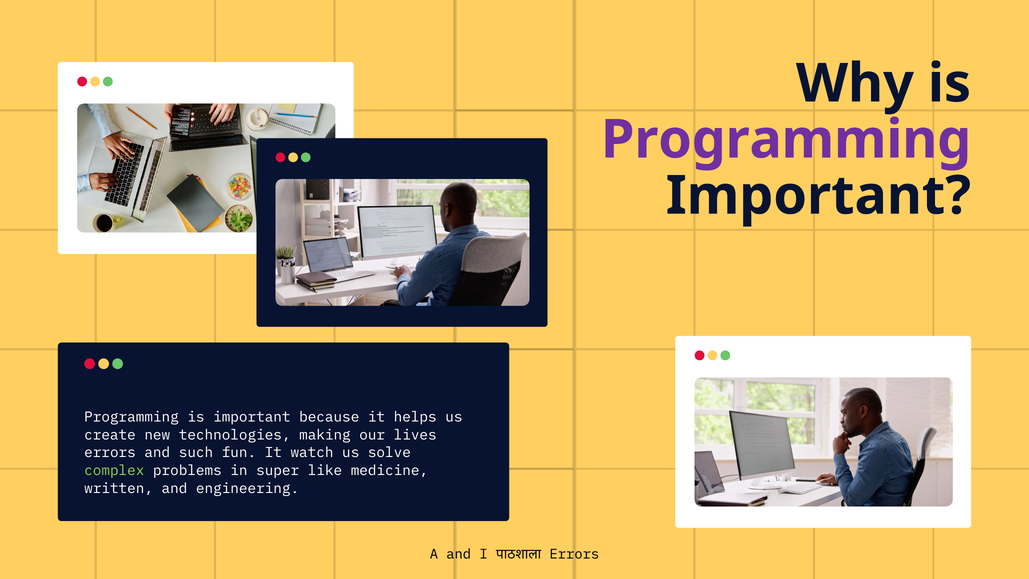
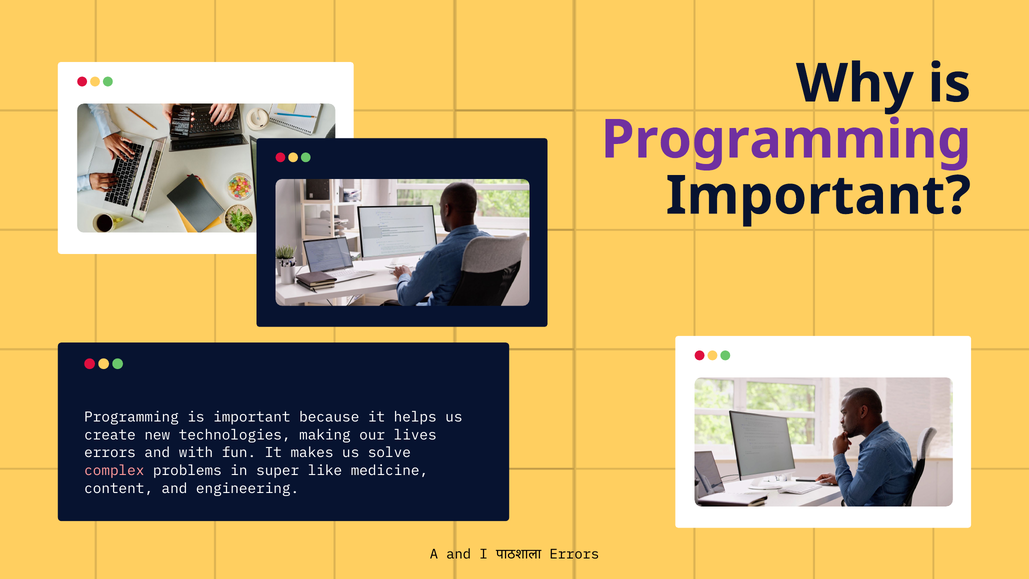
such: such -> with
watch: watch -> makes
complex colour: light green -> pink
written: written -> content
